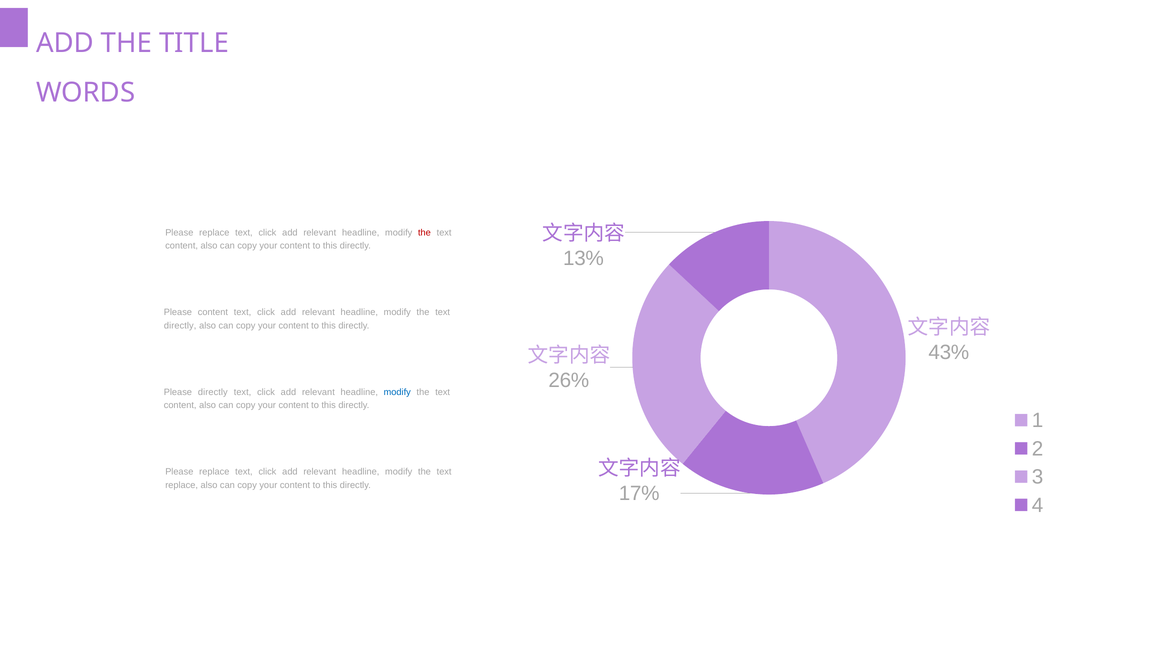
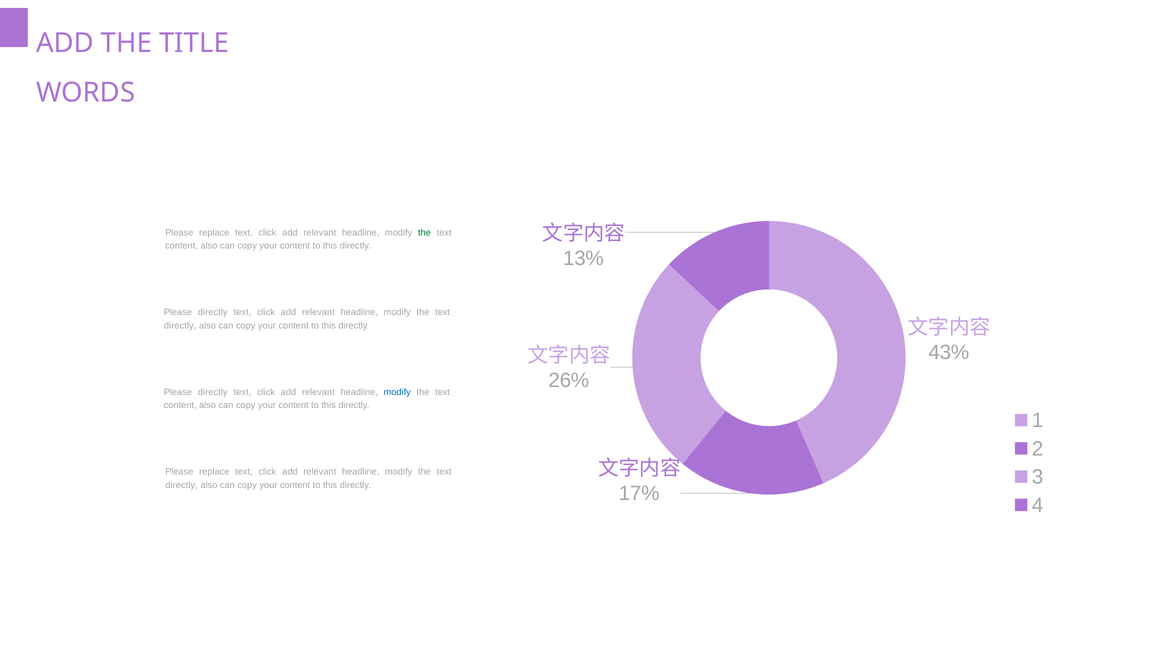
the at (424, 232) colour: red -> green
content at (213, 312): content -> directly
replace at (182, 485): replace -> directly
